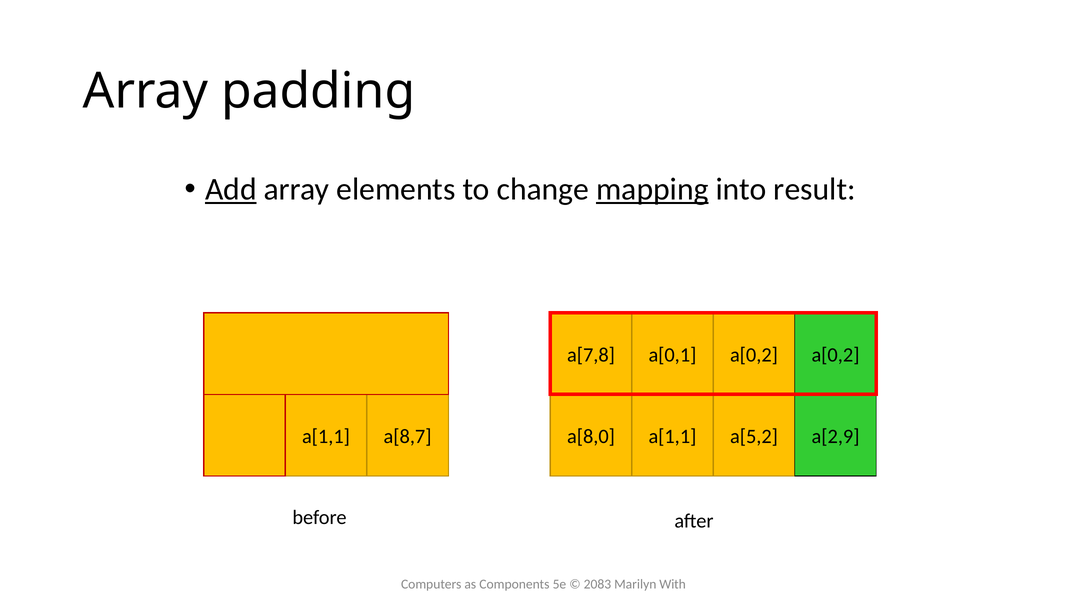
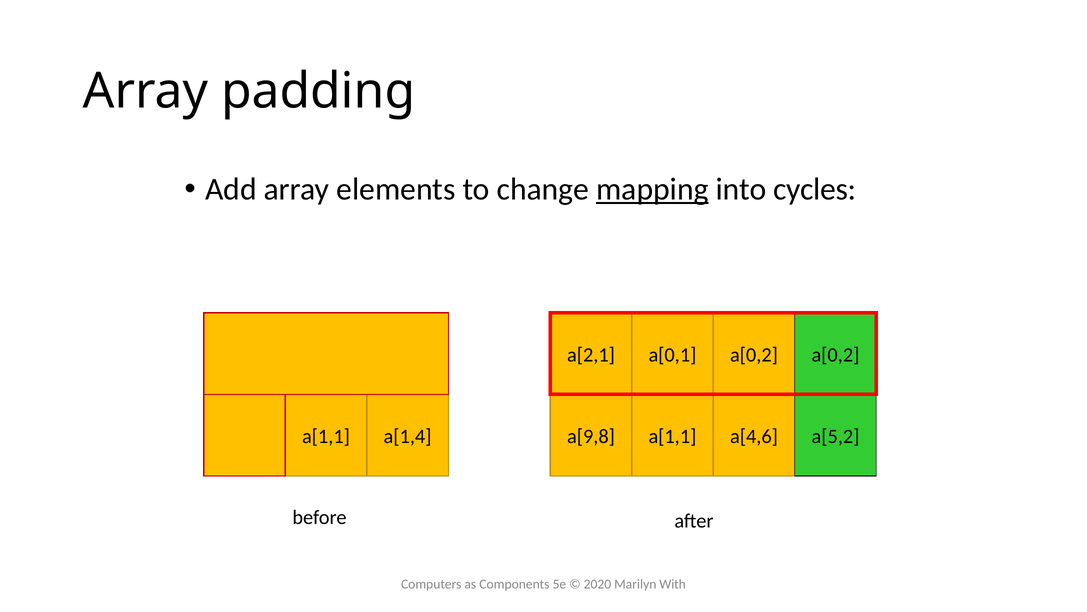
Add underline: present -> none
result: result -> cycles
a[7,8: a[7,8 -> a[2,1
a[8,7: a[8,7 -> a[1,4
a[8,0: a[8,0 -> a[9,8
a[5,2: a[5,2 -> a[4,6
a[2,9: a[2,9 -> a[5,2
2083: 2083 -> 2020
